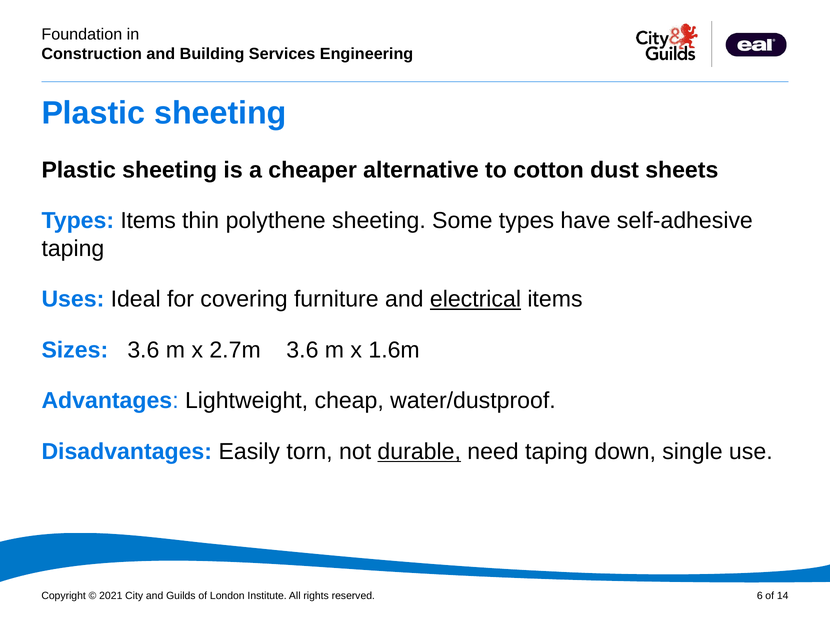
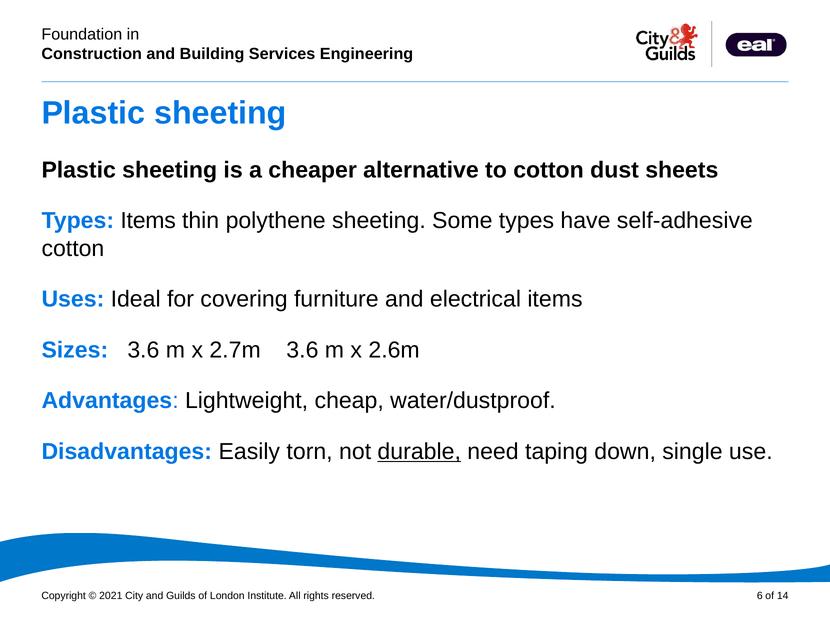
taping at (73, 248): taping -> cotton
electrical underline: present -> none
1.6m: 1.6m -> 2.6m
